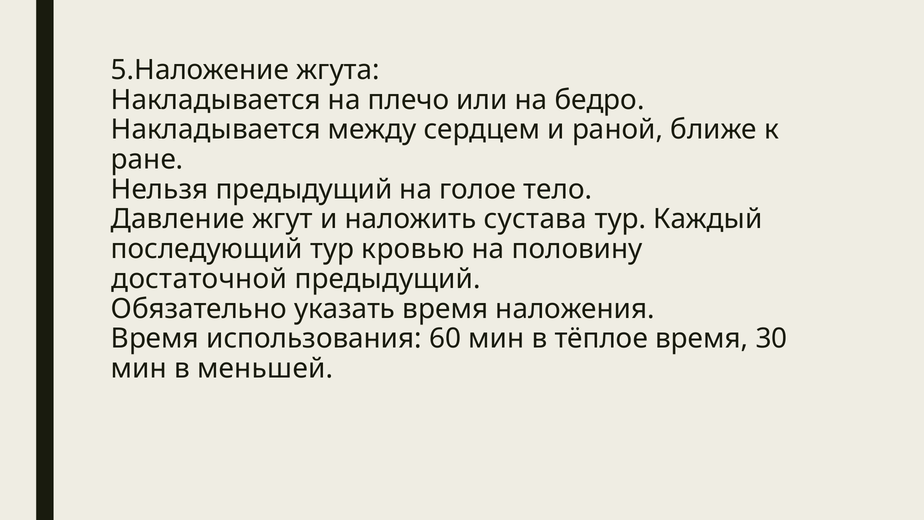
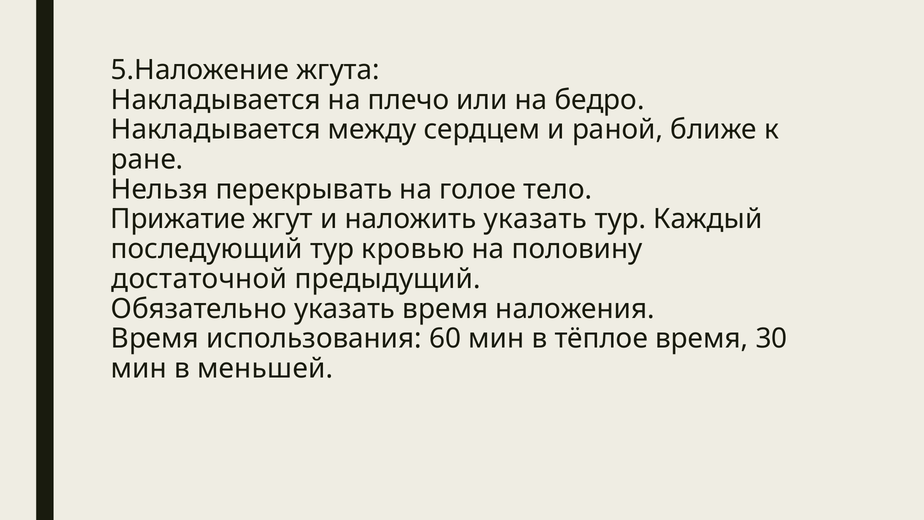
Нельзя предыдущий: предыдущий -> перекрывать
Давление: Давление -> Прижатие
наложить сустава: сустава -> указать
